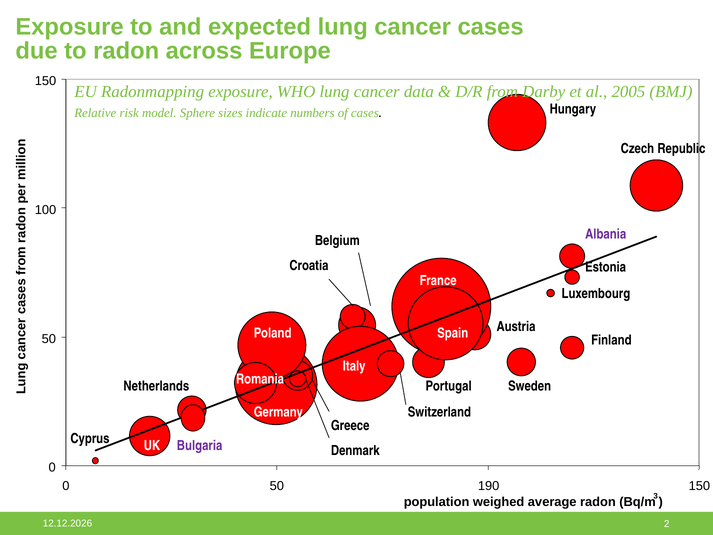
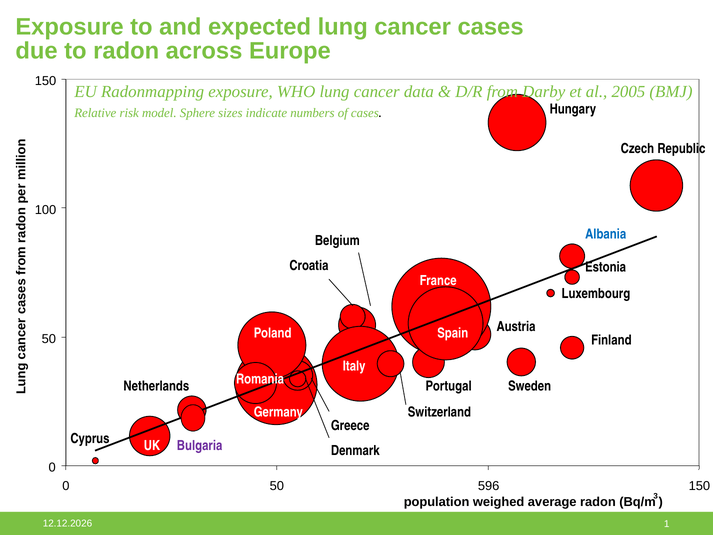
Albania colour: purple -> blue
190: 190 -> 596
2: 2 -> 1
